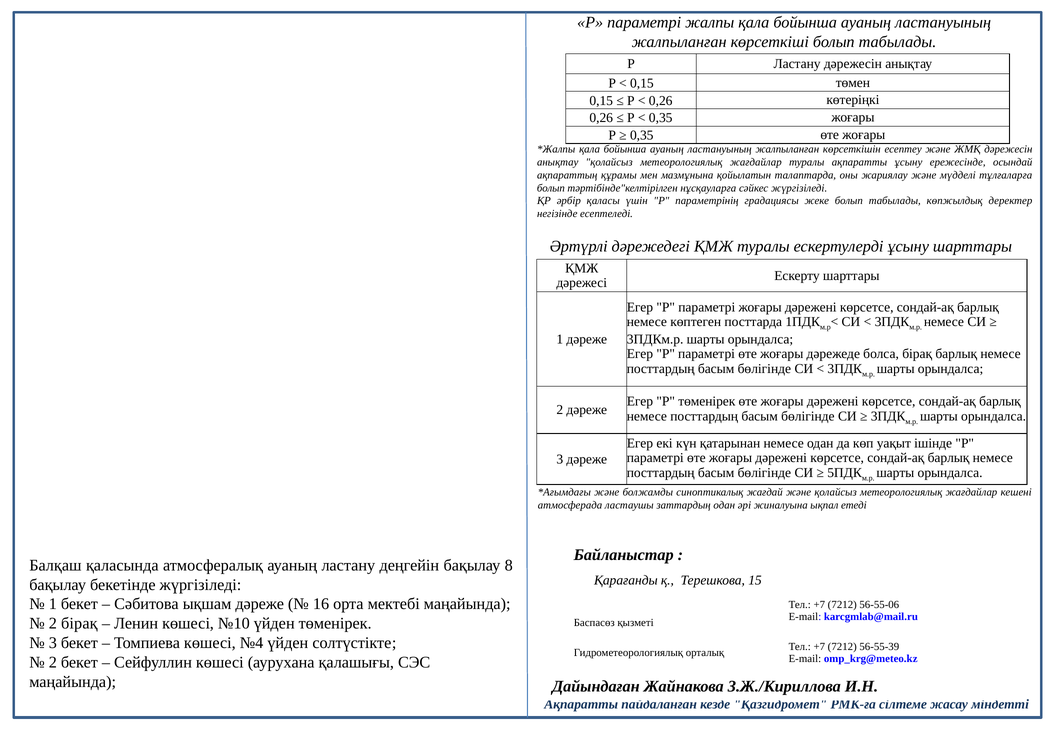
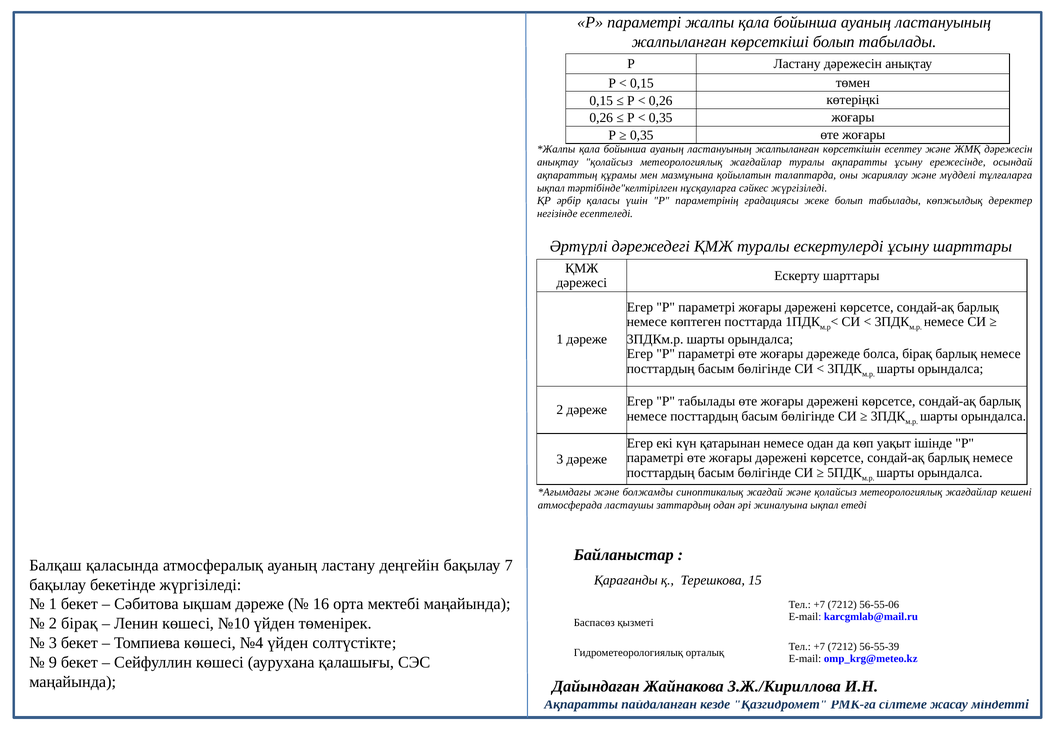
болып at (551, 188): болып -> ықпал
Р төменірек: төменірек -> табылады
8: 8 -> 7
2 at (53, 663): 2 -> 9
